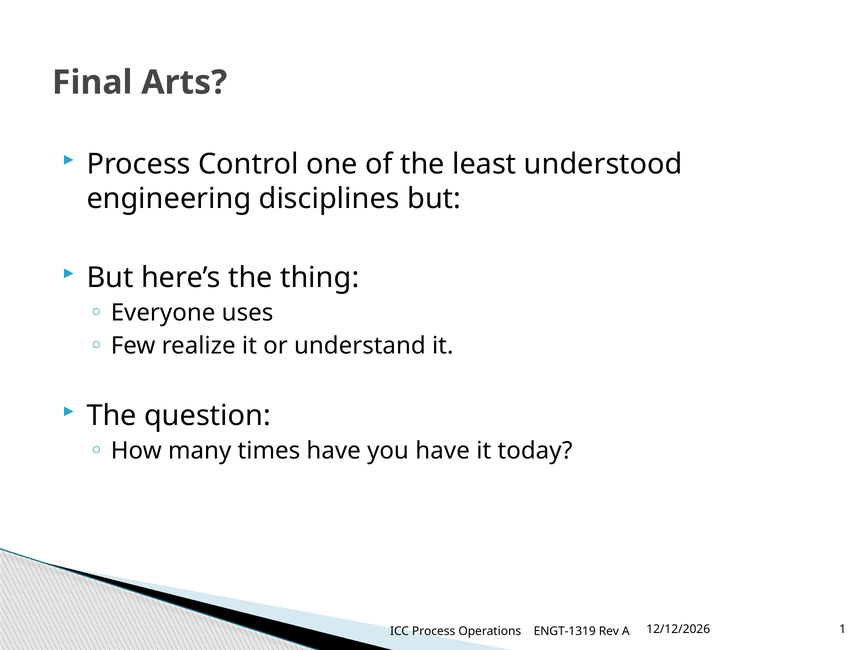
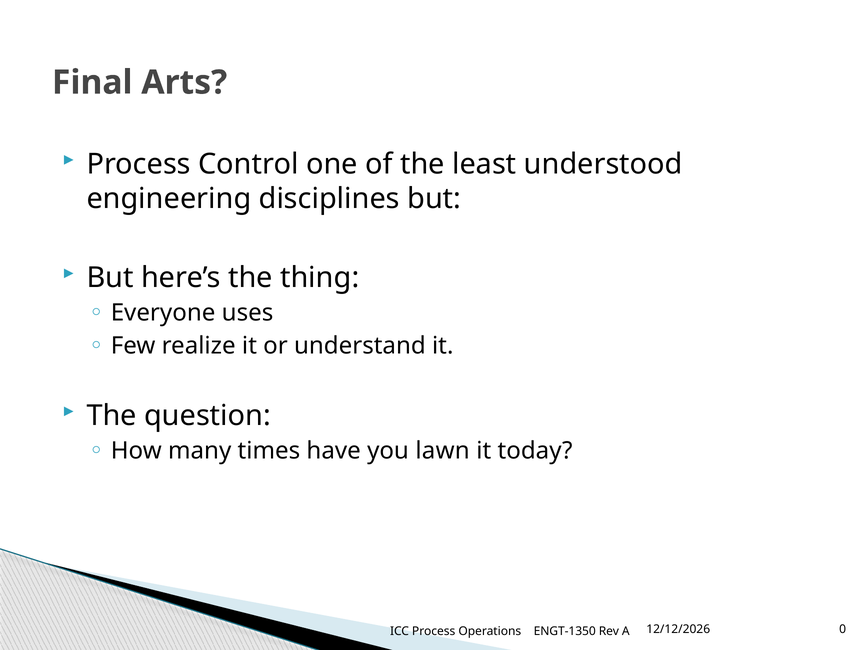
you have: have -> lawn
1: 1 -> 0
ENGT-1319: ENGT-1319 -> ENGT-1350
